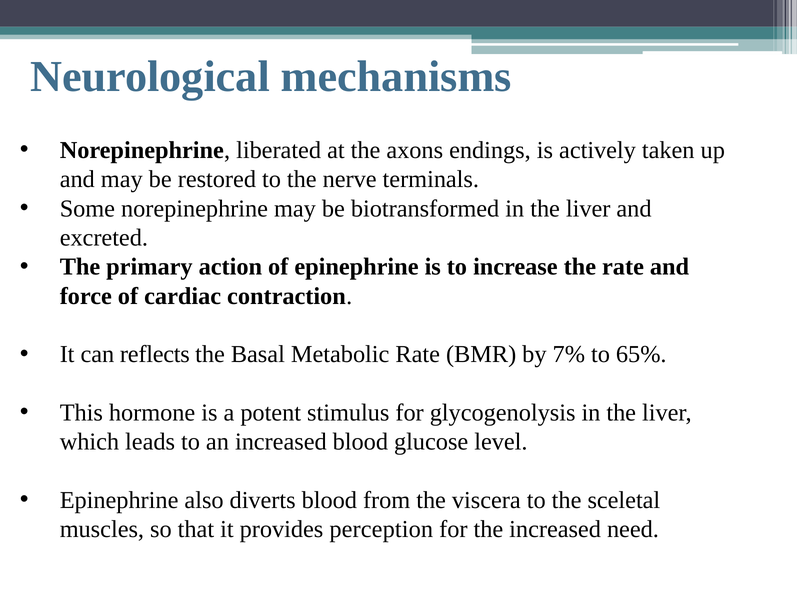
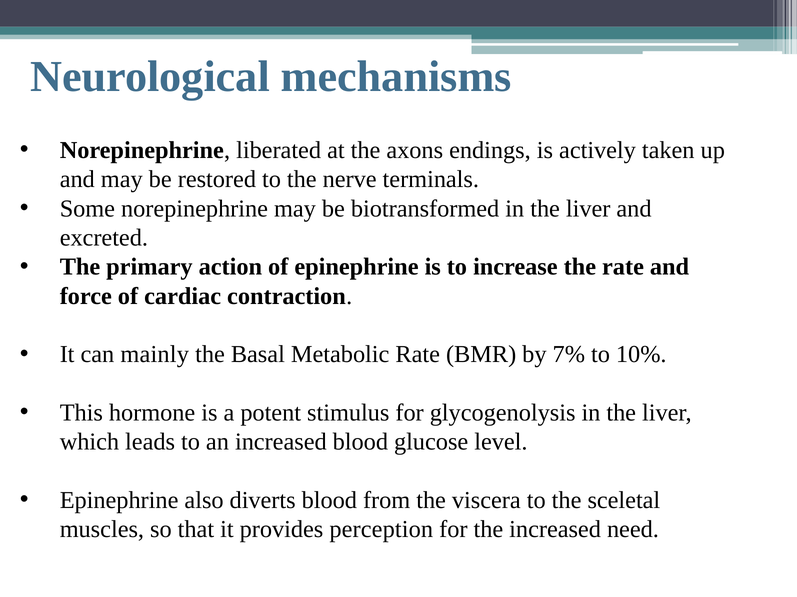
reflects: reflects -> mainly
65%: 65% -> 10%
